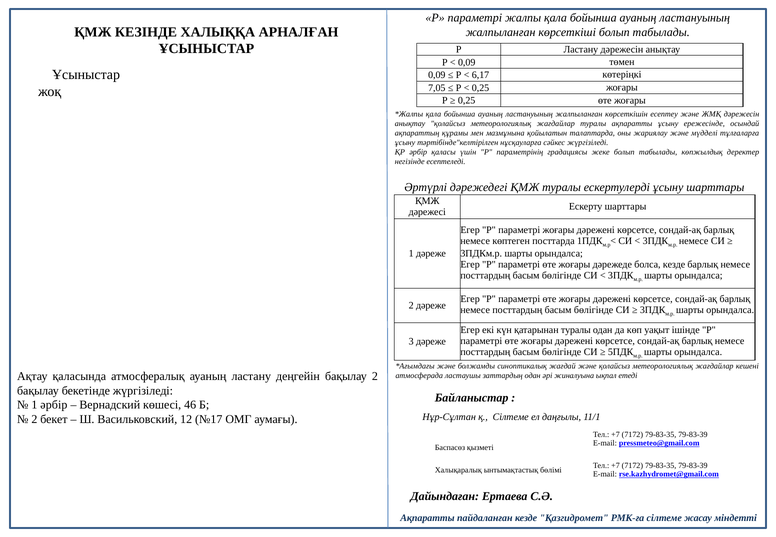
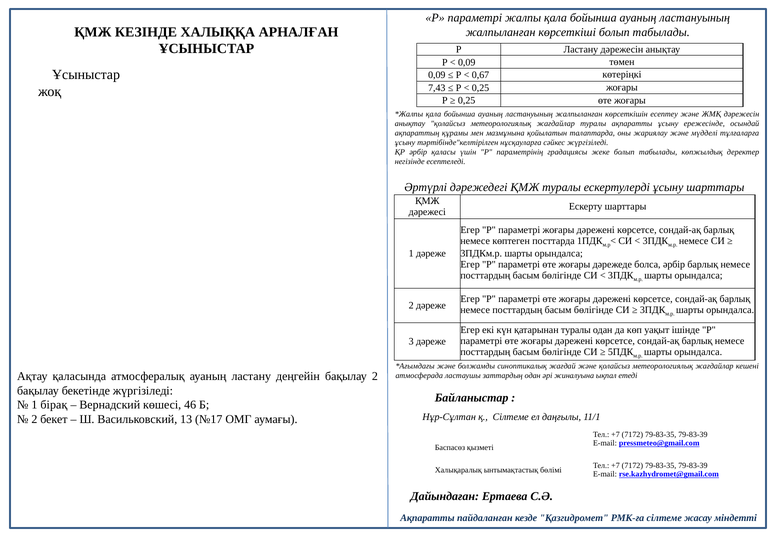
6,17: 6,17 -> 0,67
7,05: 7,05 -> 7,43
болса кезде: кезде -> әрбір
1 әрбір: әрбір -> бірақ
12: 12 -> 13
